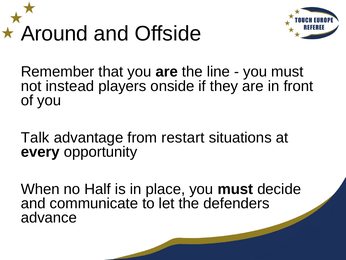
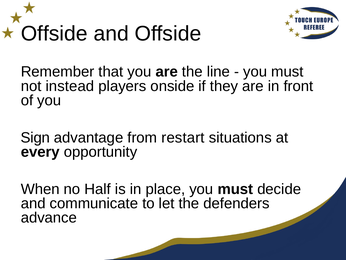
Around at (54, 33): Around -> Offside
Talk: Talk -> Sign
